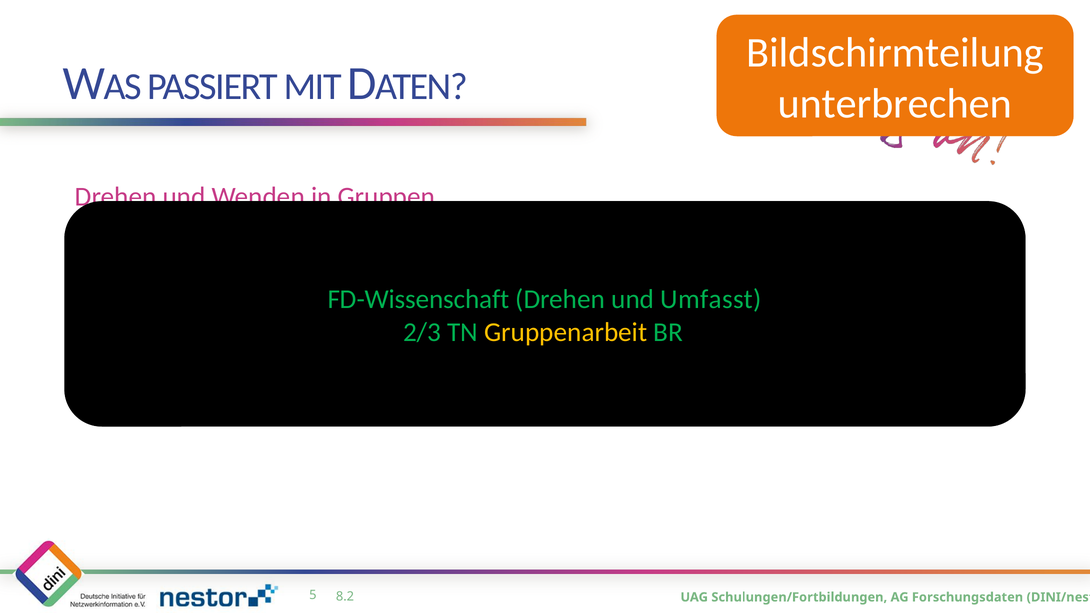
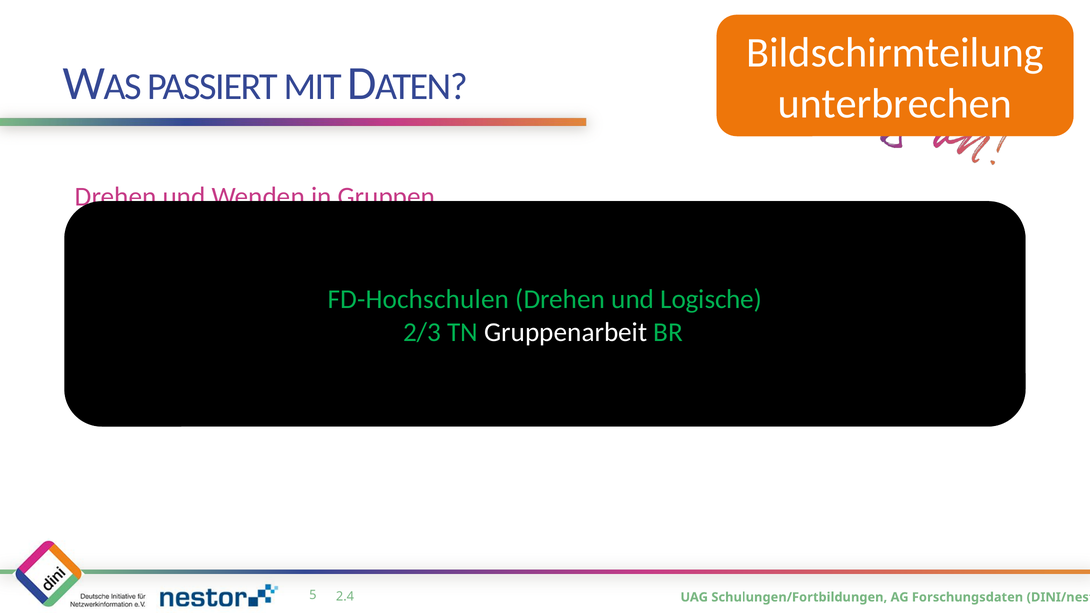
FD-Wissenschaft: FD-Wissenschaft -> FD-Hochschulen
und Umfasst: Umfasst -> Logische
Gruppenarbeit colour: yellow -> white
8.2: 8.2 -> 2.4
